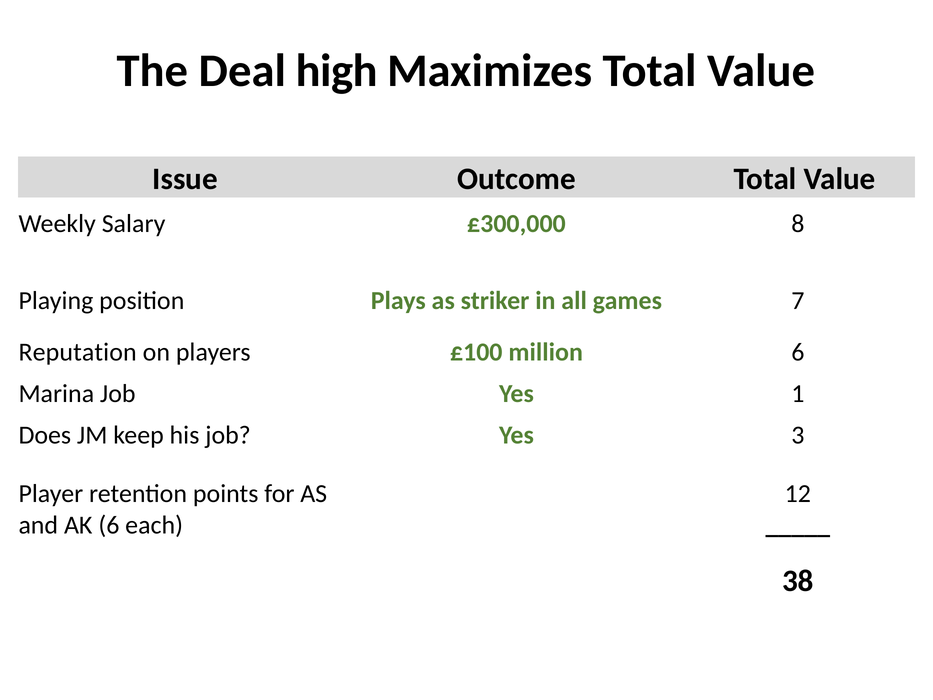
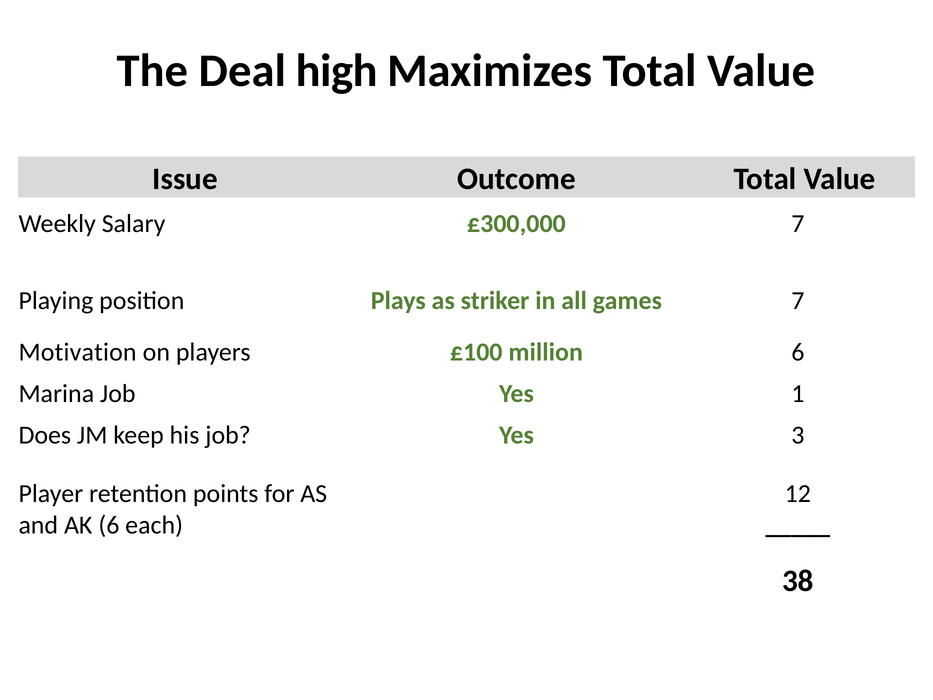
£300,000 8: 8 -> 7
Reputation: Reputation -> Motivation
